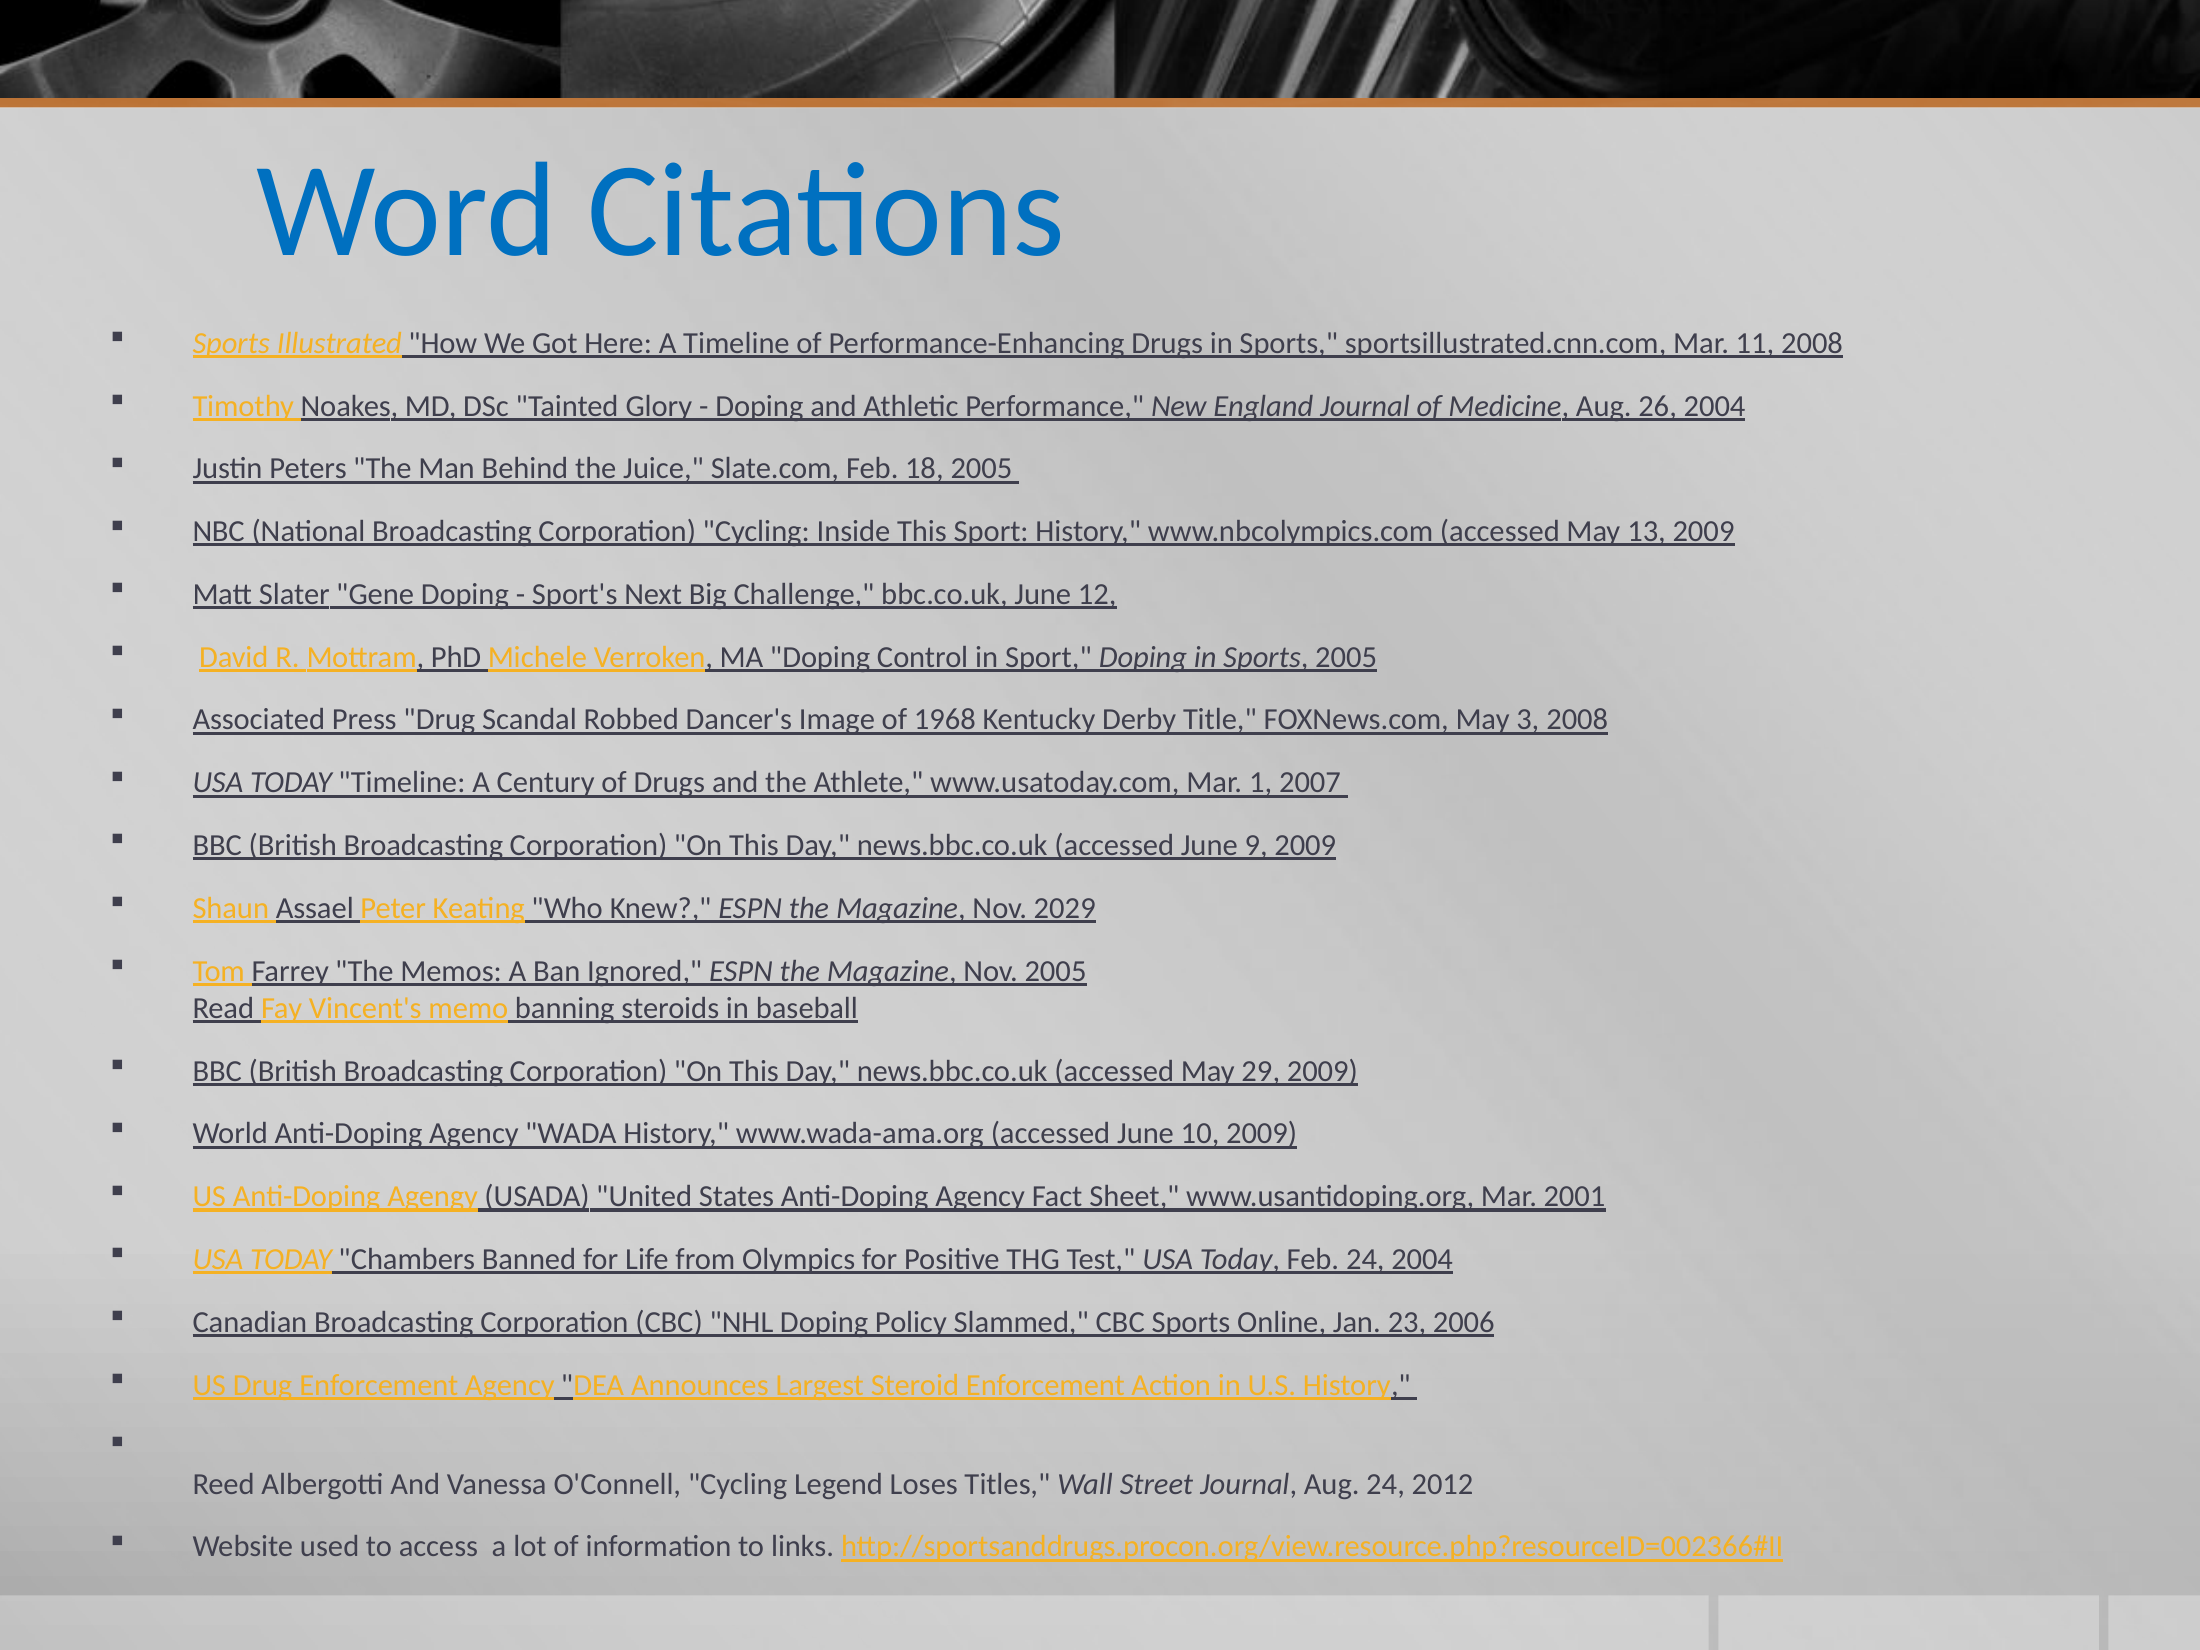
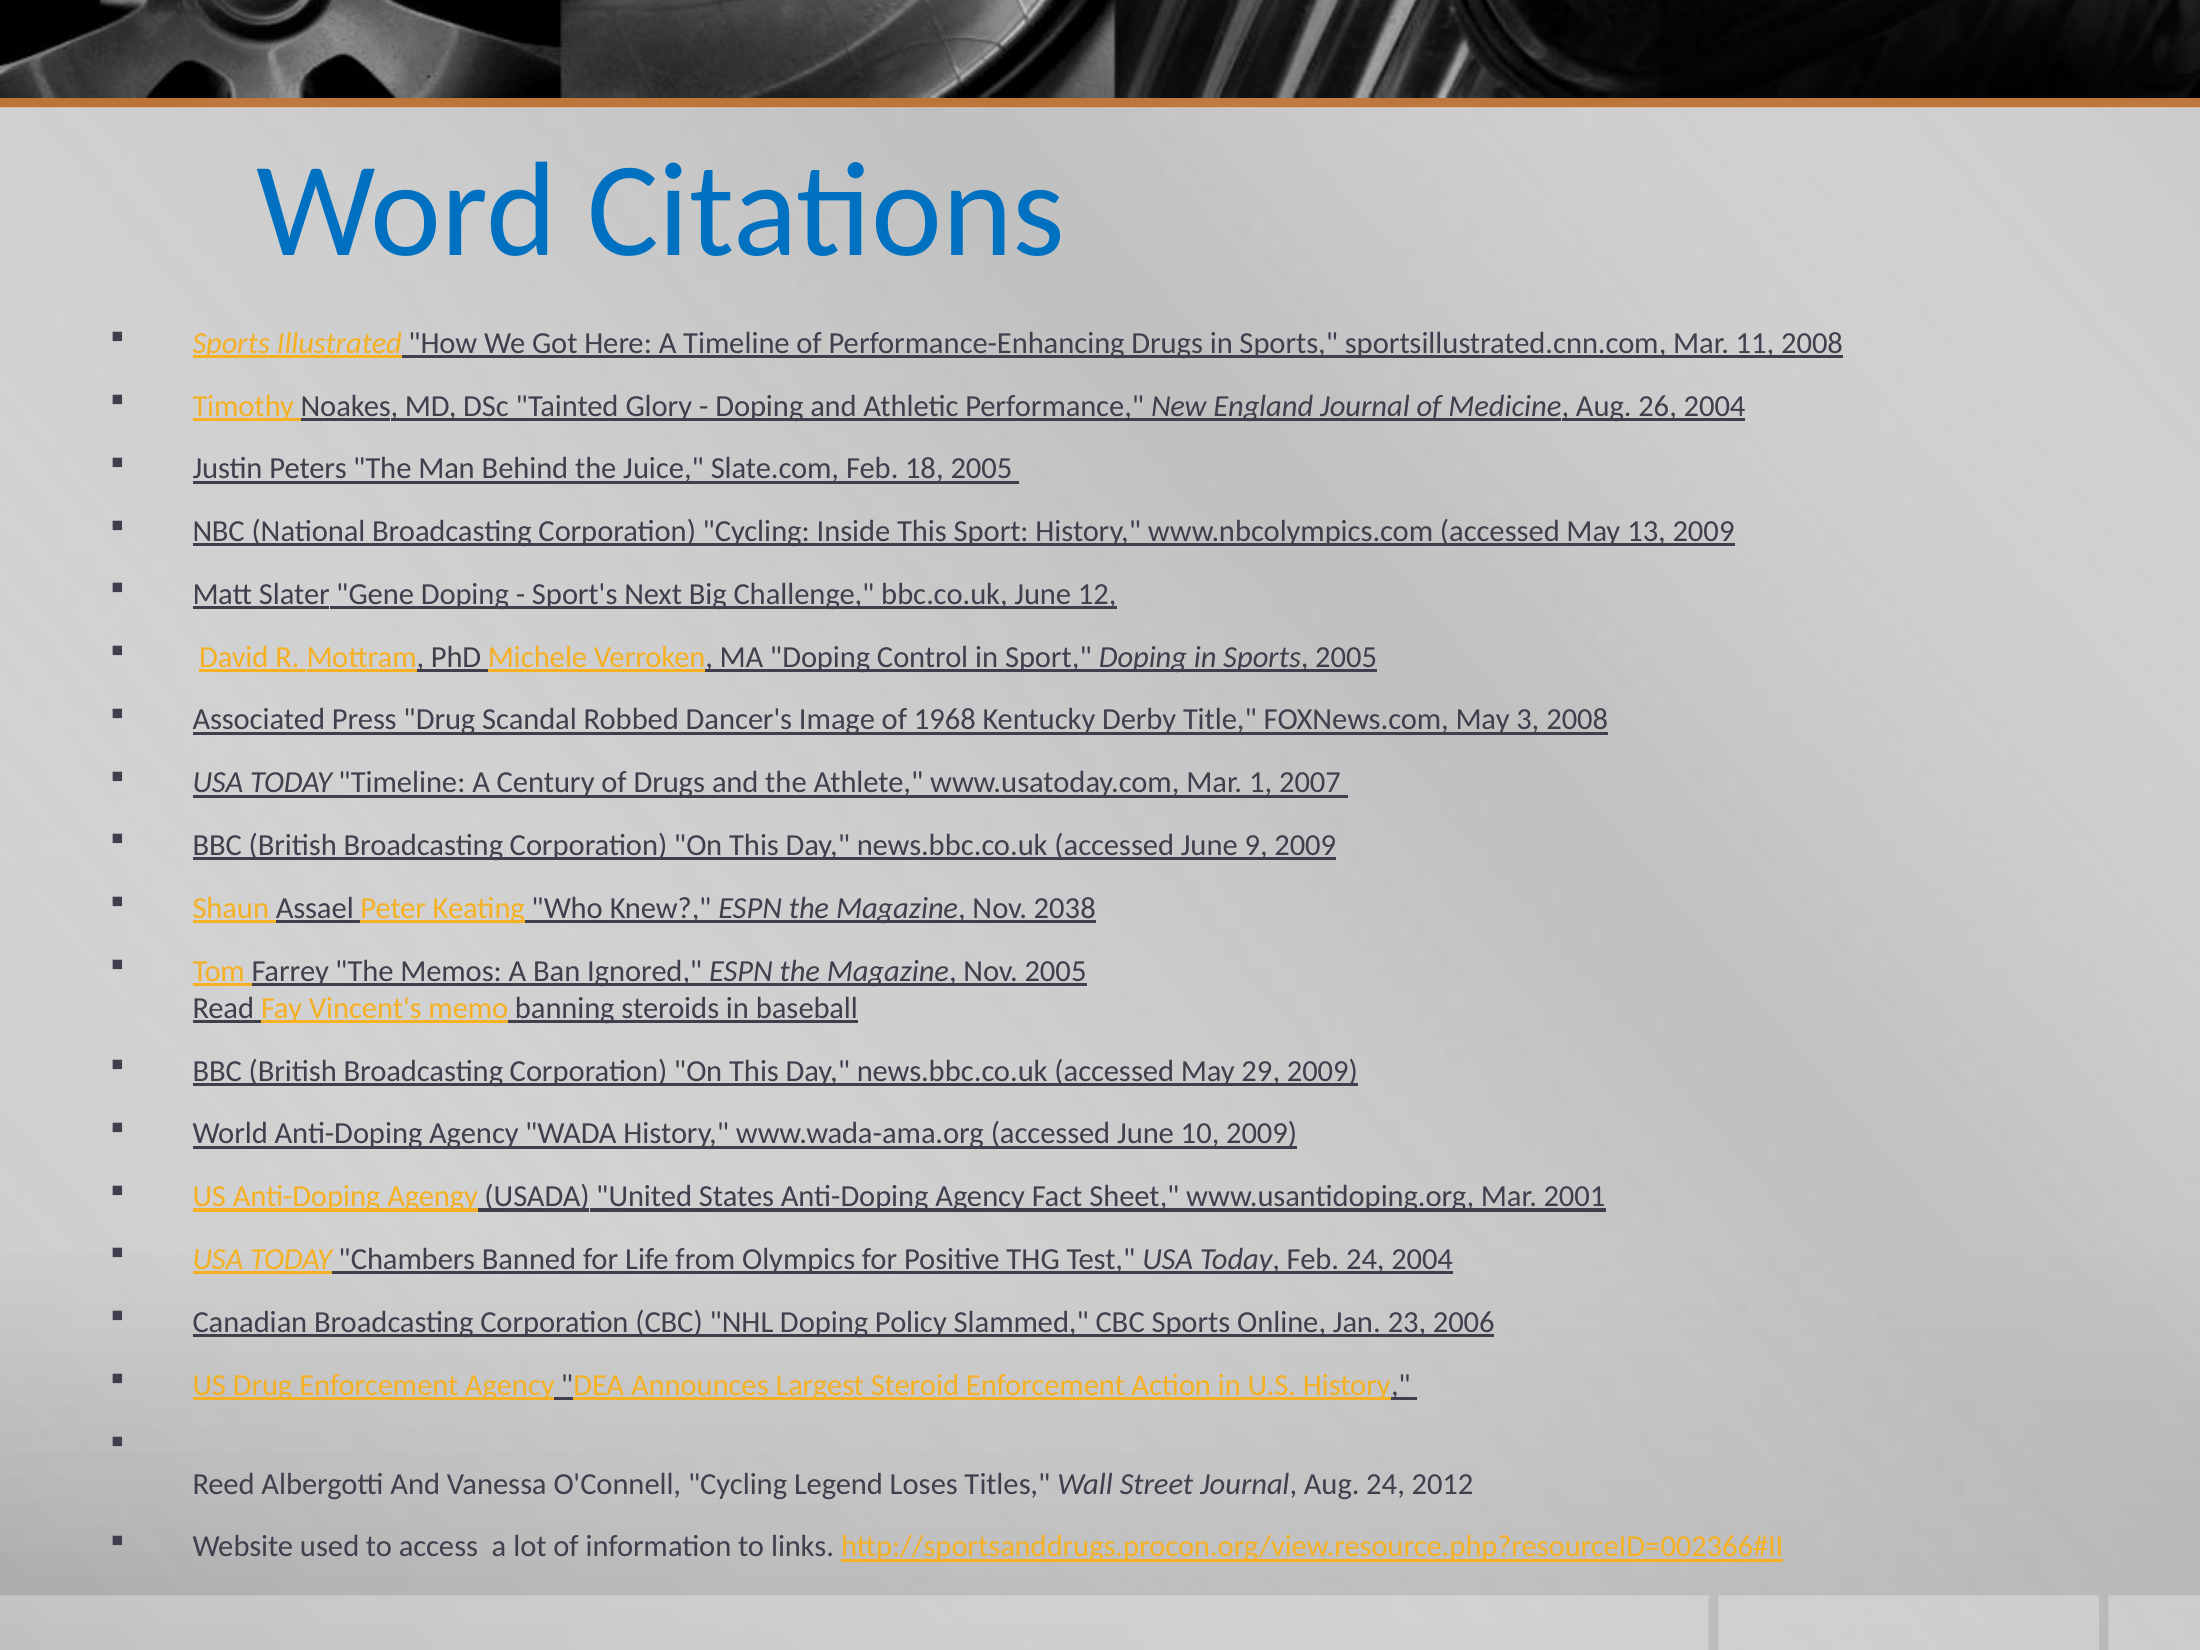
2029: 2029 -> 2038
